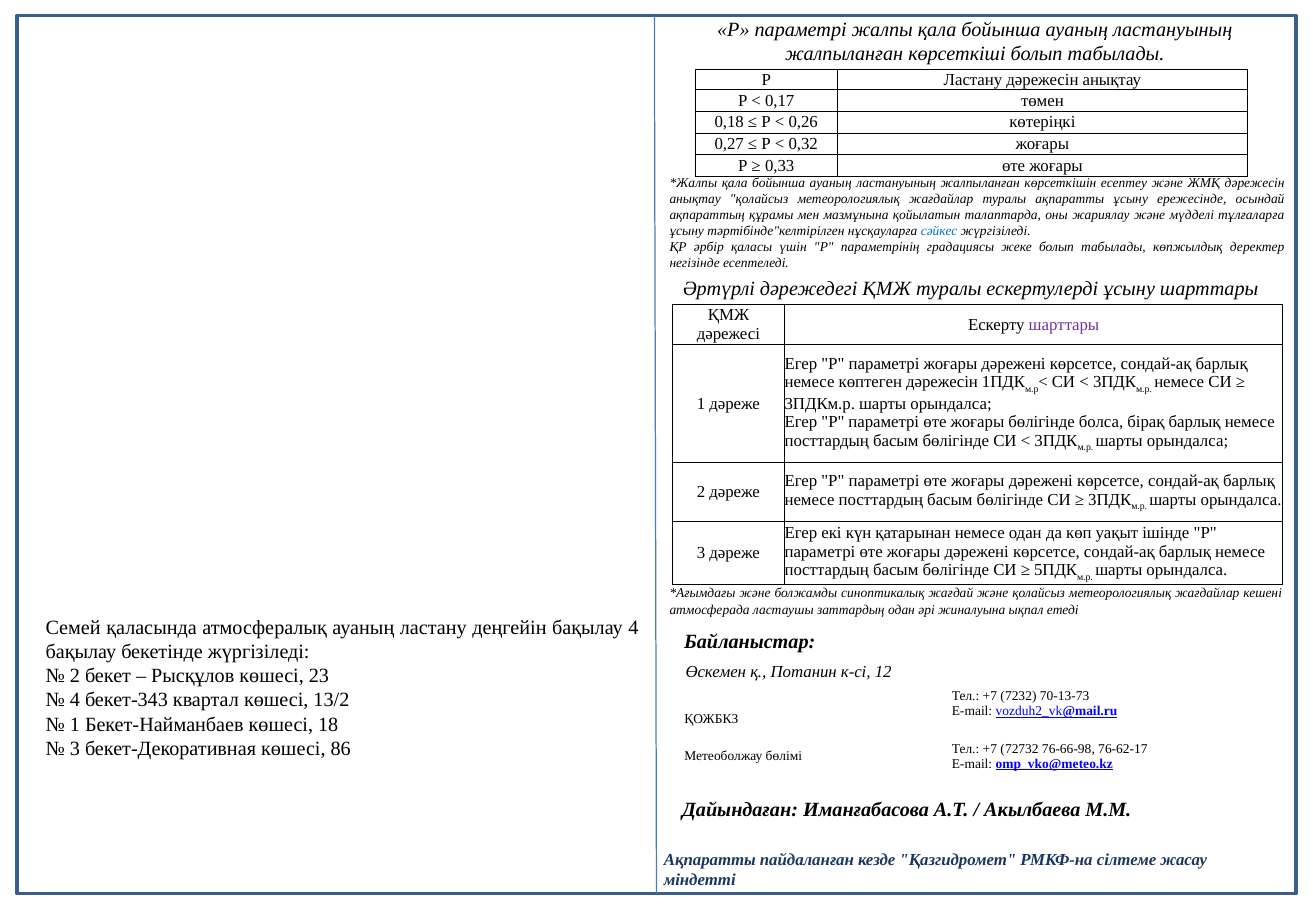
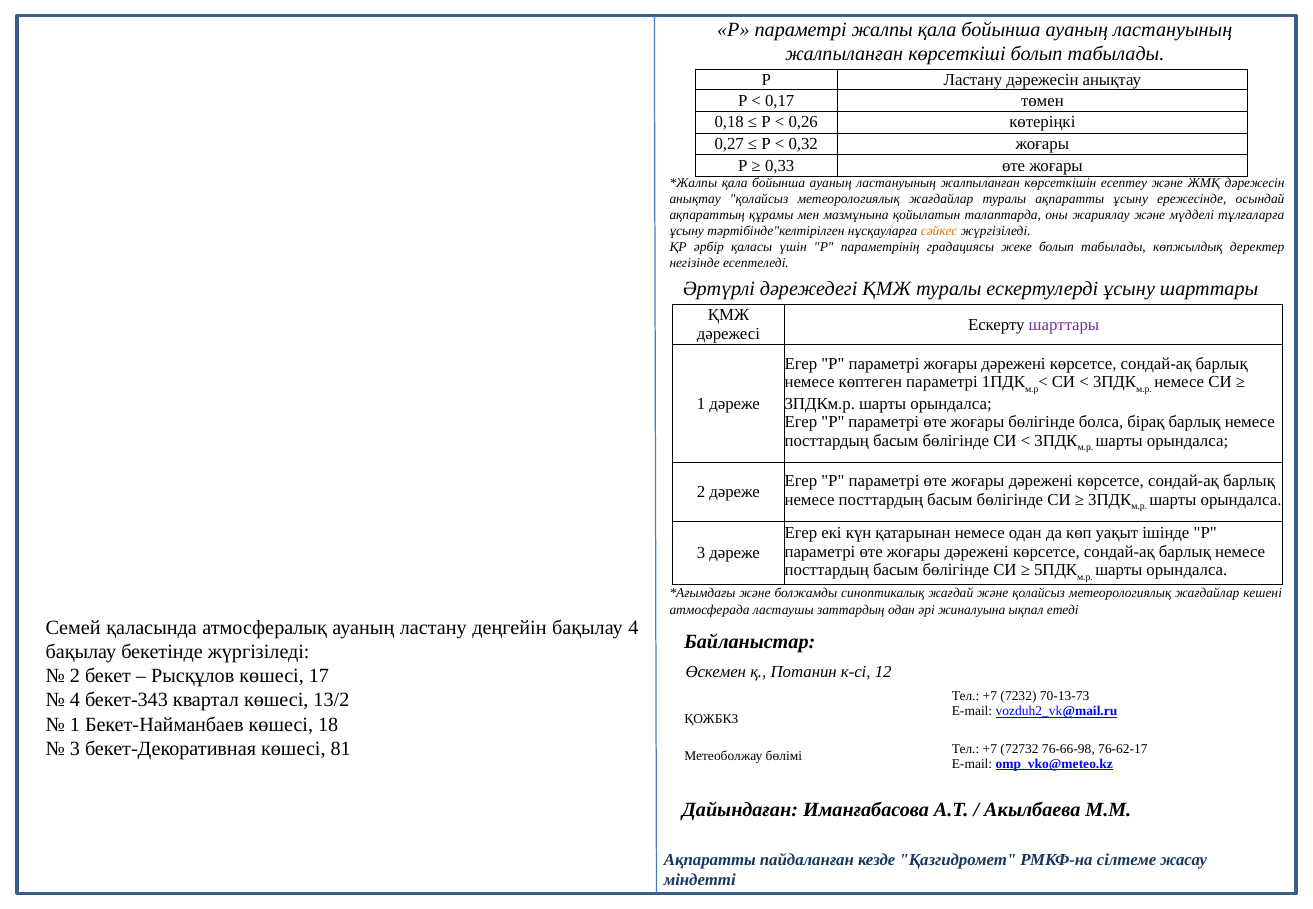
сәйкес colour: blue -> orange
көптеген дәрежесін: дәрежесін -> параметрі
23: 23 -> 17
86: 86 -> 81
